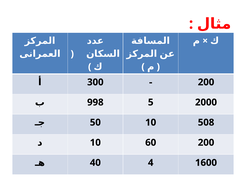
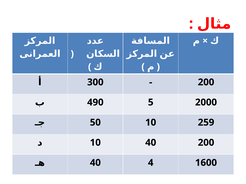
998: 998 -> 490
508: 508 -> 259
10 60: 60 -> 40
